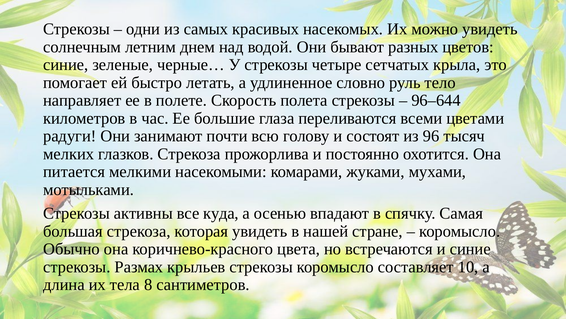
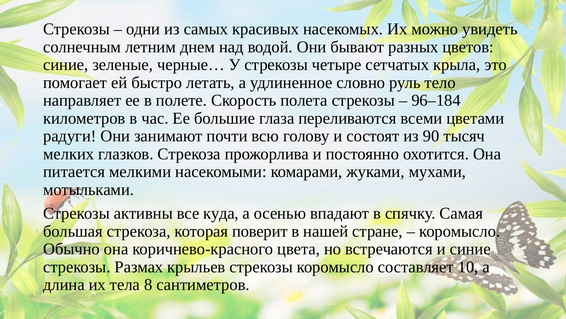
96–644: 96–644 -> 96–184
96: 96 -> 90
которая увидеть: увидеть -> поверит
